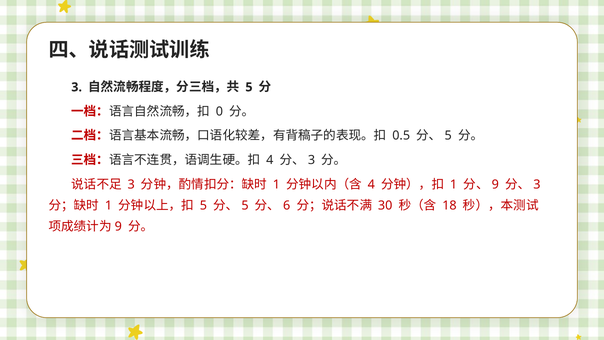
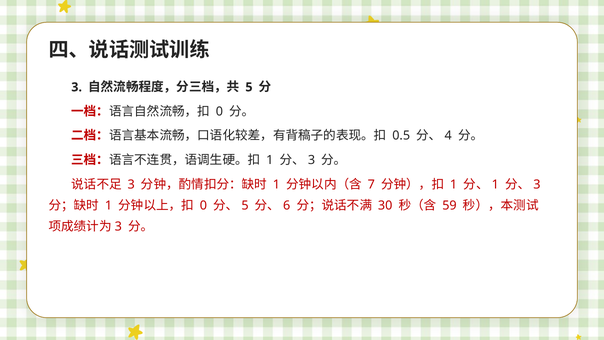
5 at (448, 136): 5 -> 4
4 at (270, 160): 4 -> 1
4 at (371, 184): 4 -> 7
9 at (495, 184): 9 -> 1
5 at (203, 205): 5 -> 0
18: 18 -> 59
9 at (118, 226): 9 -> 3
